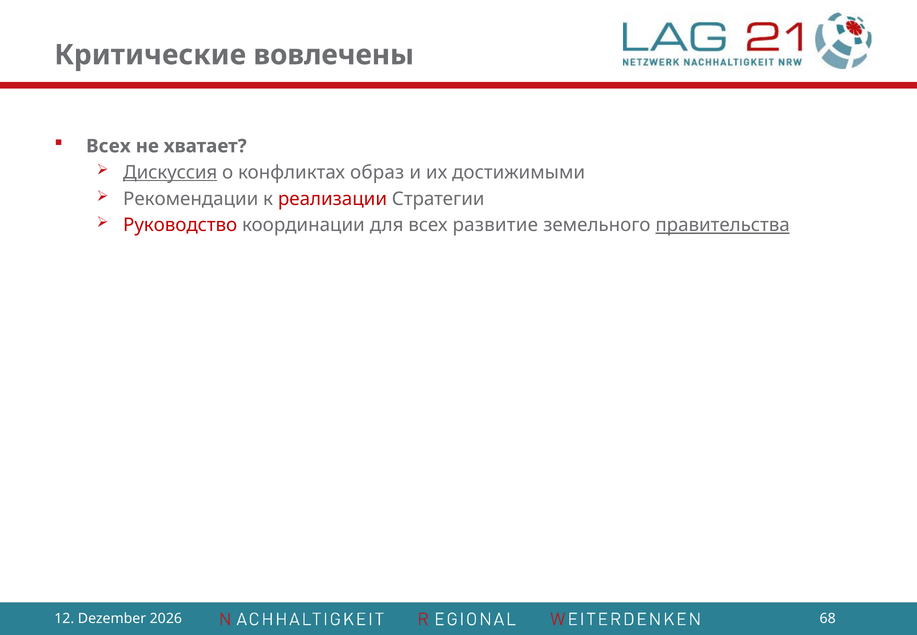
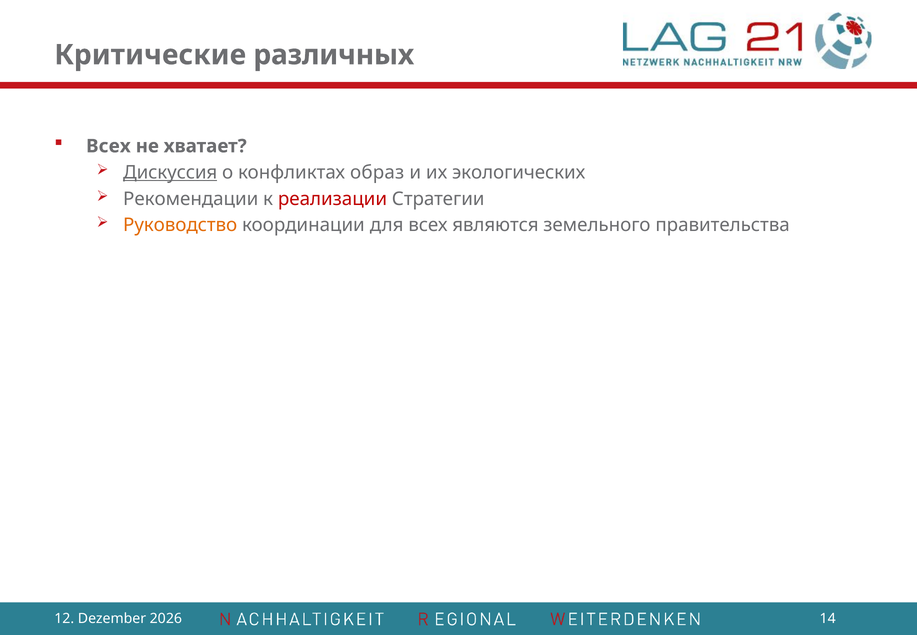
вовлечены: вовлечены -> различных
достижимыми: достижимыми -> экологических
Руководство colour: red -> orange
развитие: развитие -> являются
правительства underline: present -> none
68: 68 -> 14
